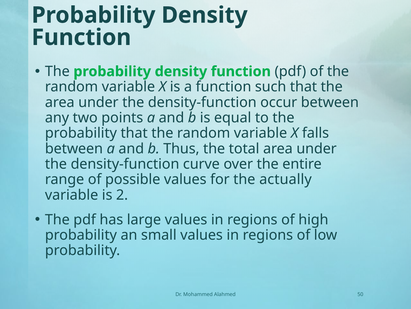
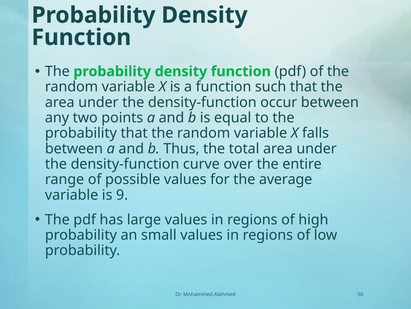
actually: actually -> average
2: 2 -> 9
